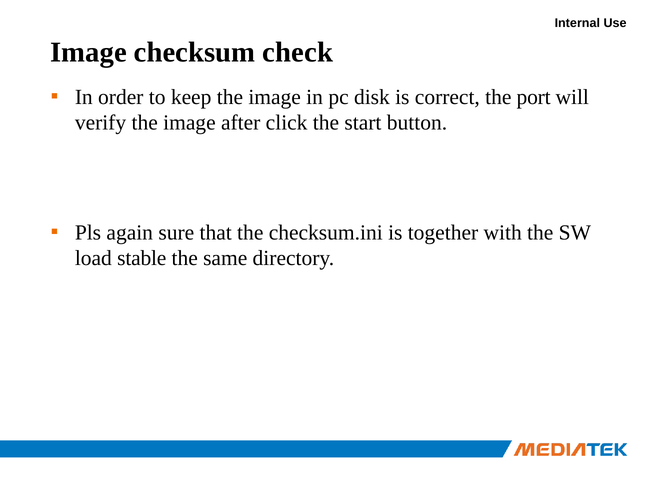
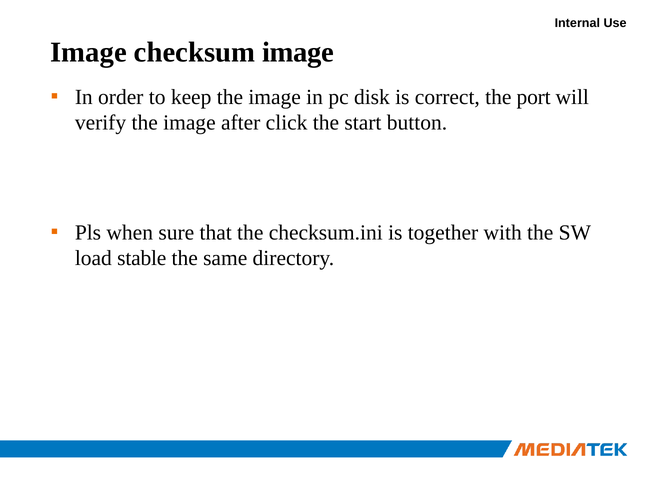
checksum check: check -> image
again: again -> when
